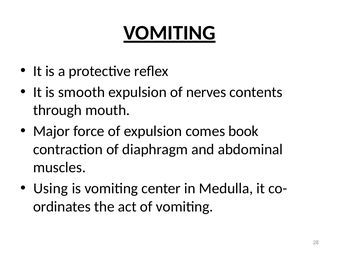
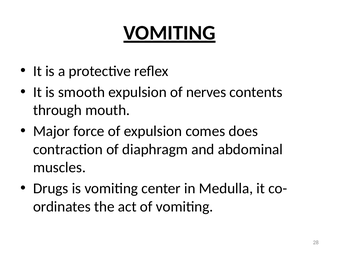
book: book -> does
Using: Using -> Drugs
